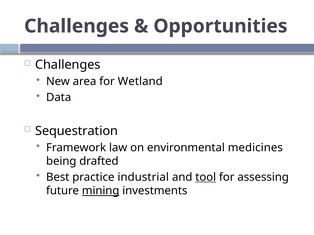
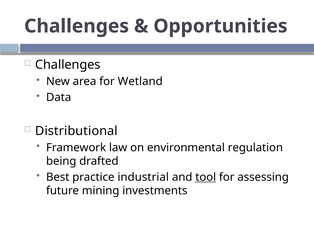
Sequestration: Sequestration -> Distributional
medicines: medicines -> regulation
mining underline: present -> none
